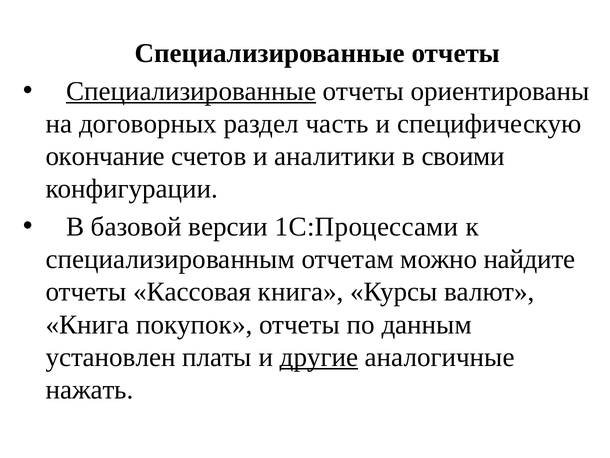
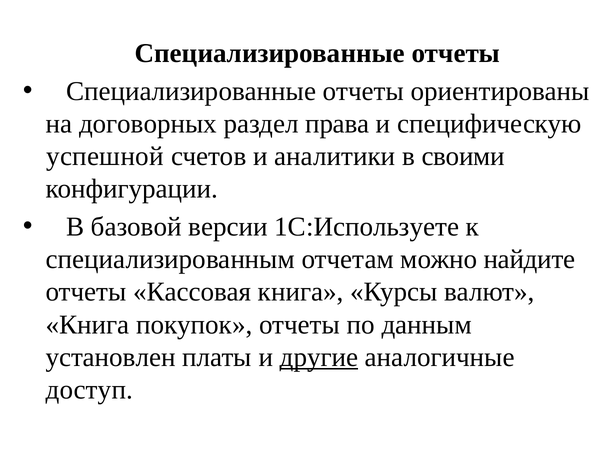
Специализированные at (191, 91) underline: present -> none
часть: часть -> права
окончание: окончание -> успешной
1С:Процессами: 1С:Процессами -> 1С:Используете
нажать: нажать -> доступ
